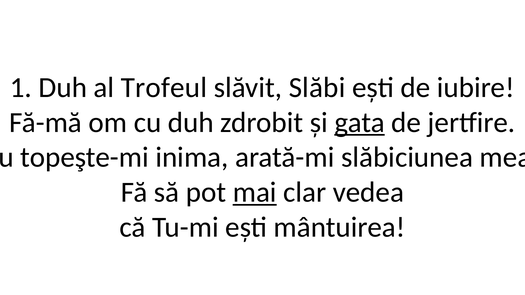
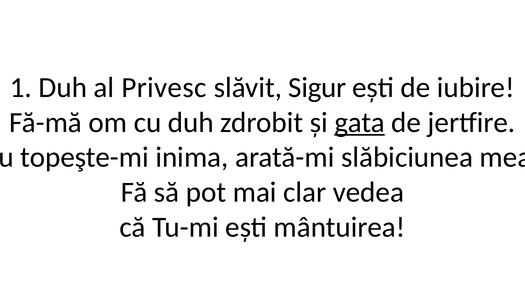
Trofeul: Trofeul -> Privesc
Slăbi: Slăbi -> Sigur
mai underline: present -> none
